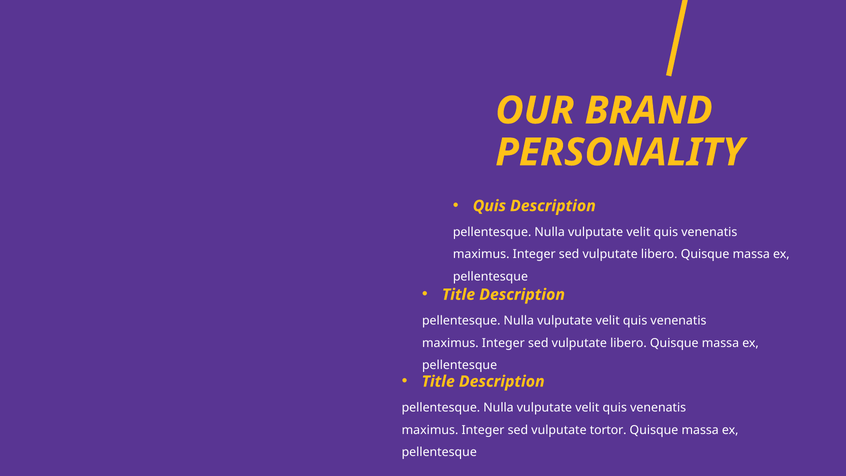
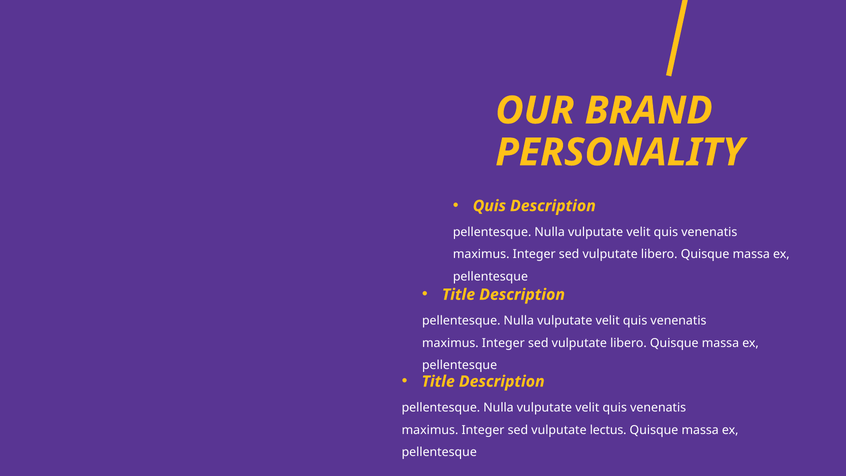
tortor: tortor -> lectus
